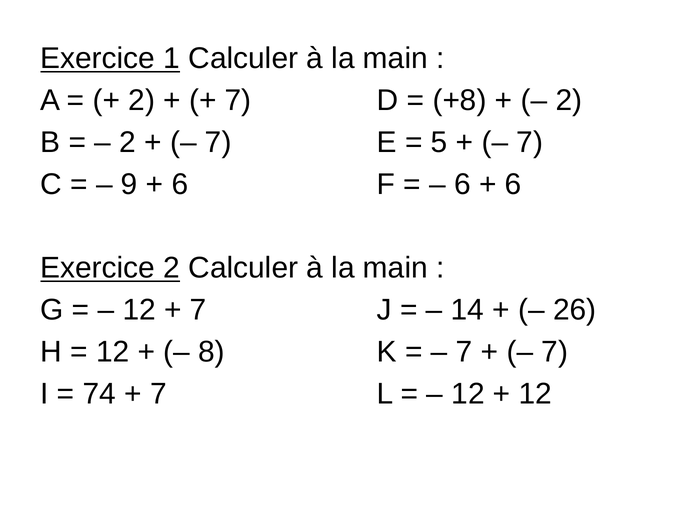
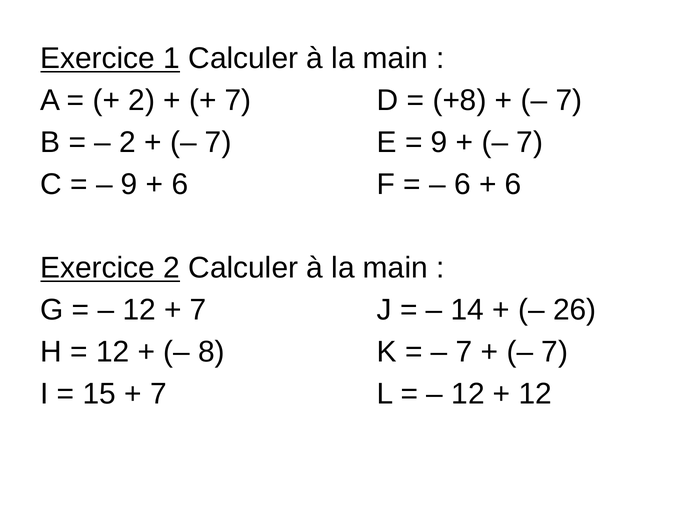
2 at (569, 100): 2 -> 7
5 at (439, 142): 5 -> 9
74: 74 -> 15
